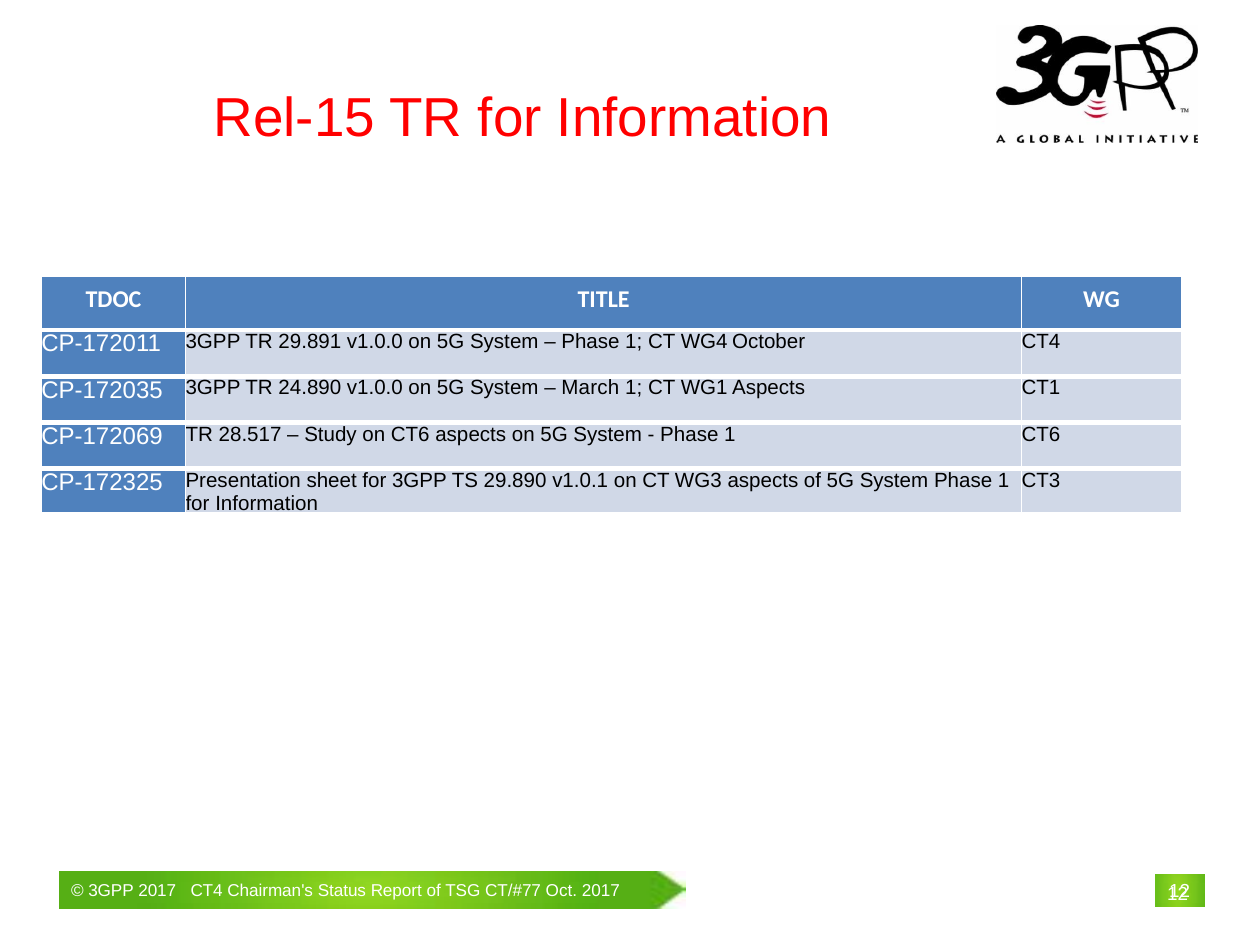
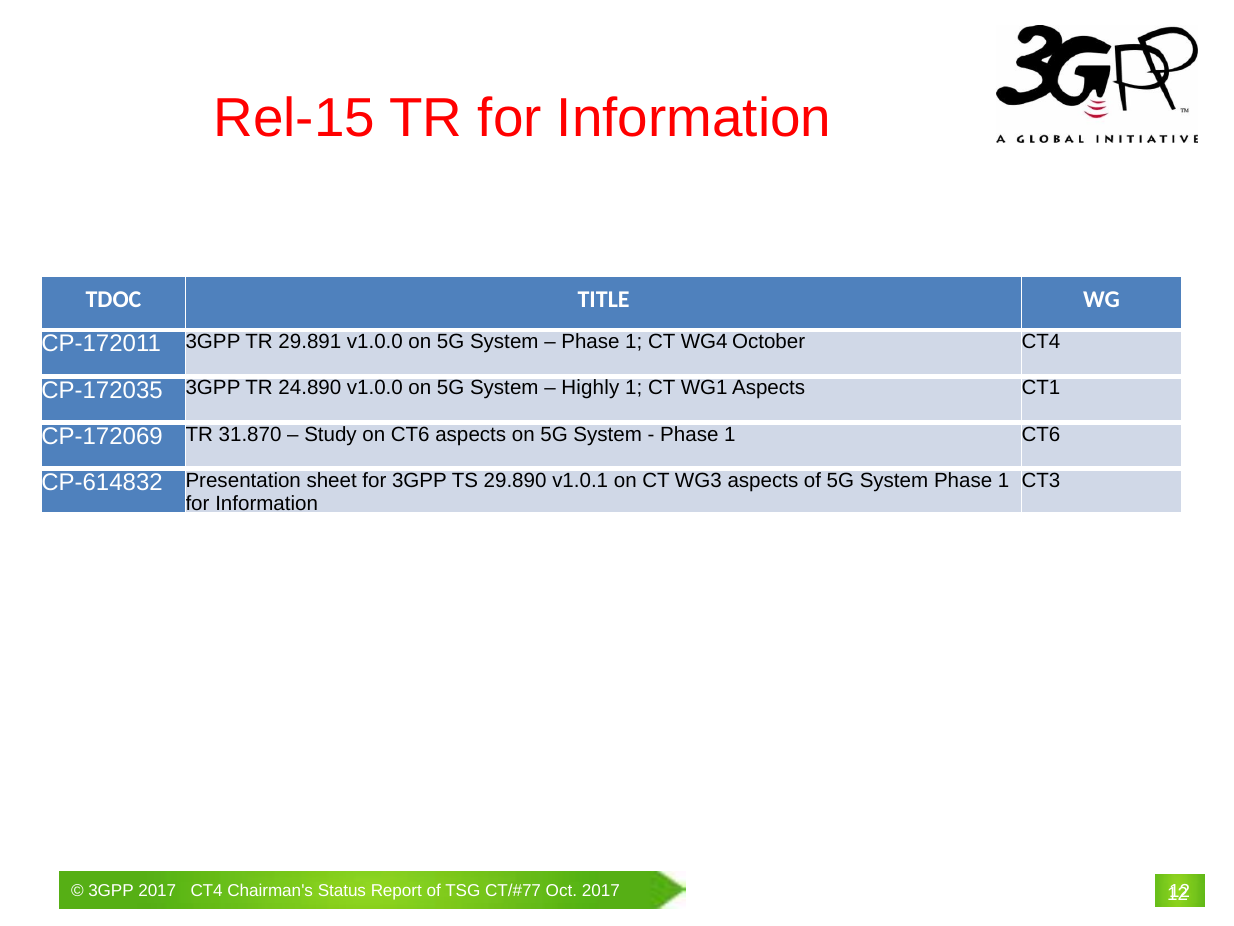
March: March -> Highly
28.517: 28.517 -> 31.870
CP-172325: CP-172325 -> CP-614832
